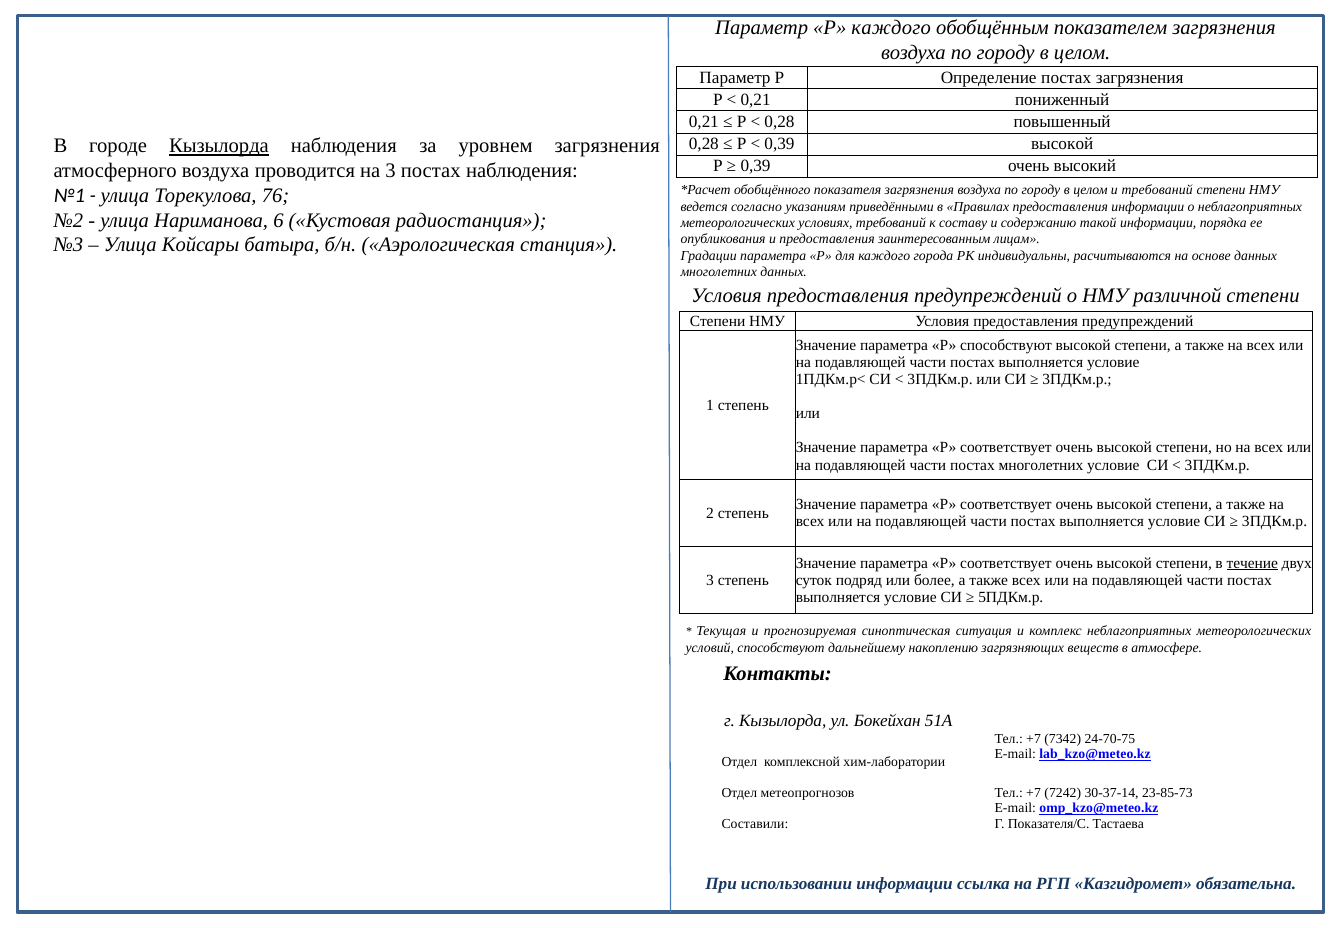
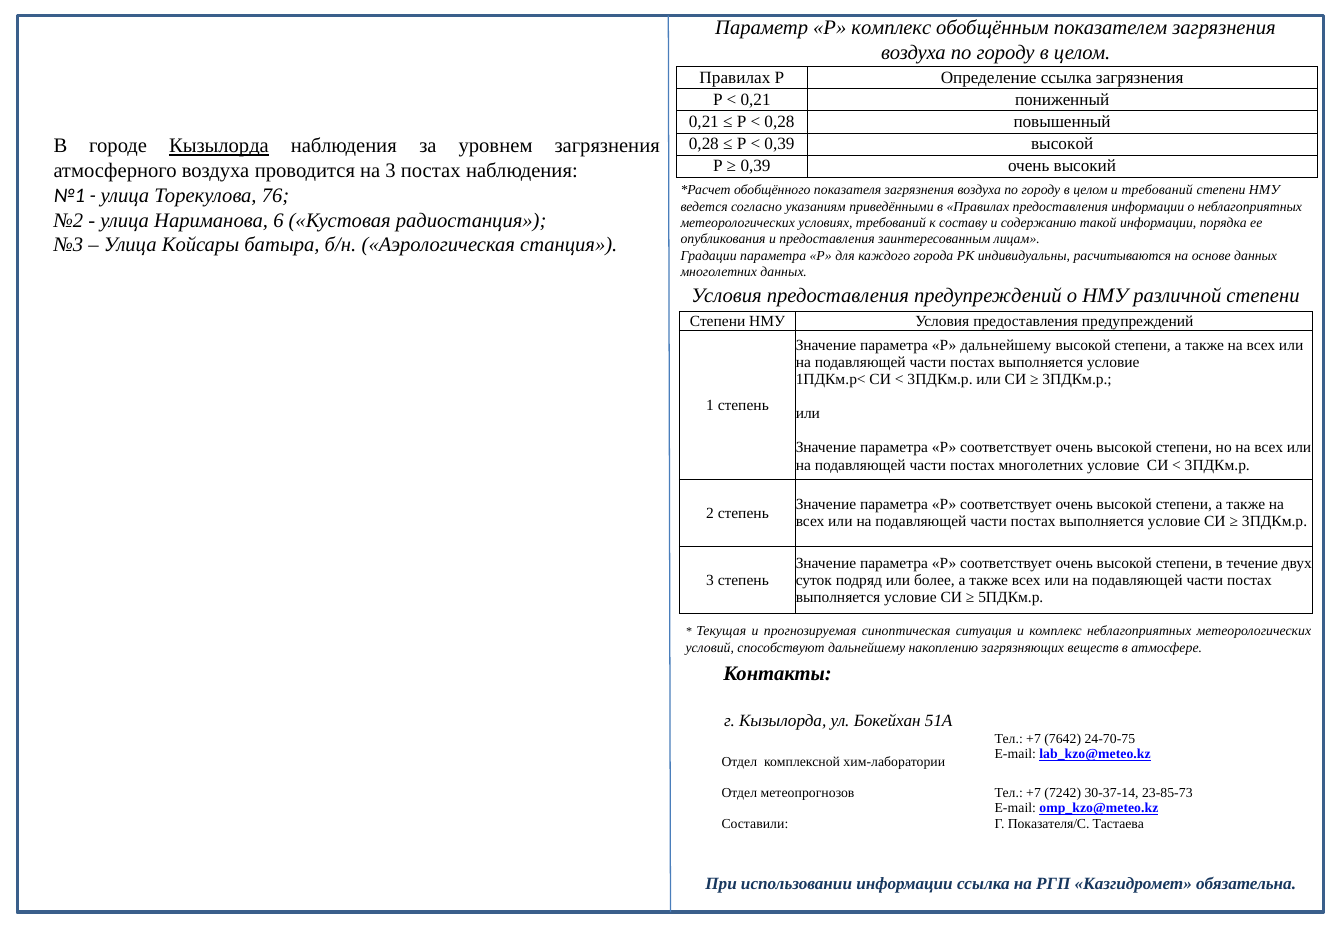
Р каждого: каждого -> комплекс
Параметр at (735, 77): Параметр -> Правилах
Определение постах: постах -> ссылка
Р способствуют: способствуют -> дальнейшему
течение underline: present -> none
7342: 7342 -> 7642
